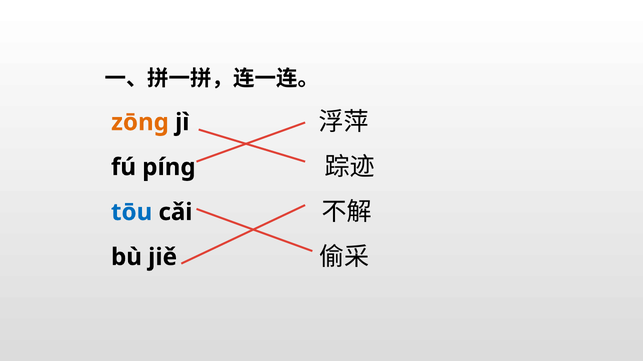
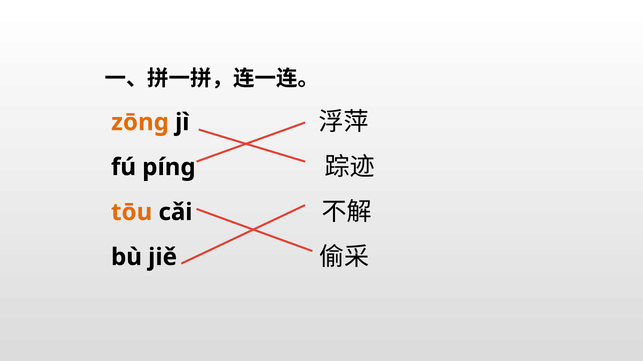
tōu colour: blue -> orange
